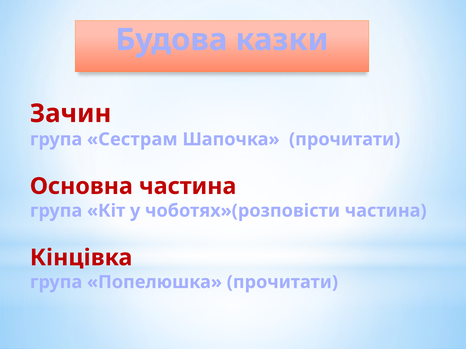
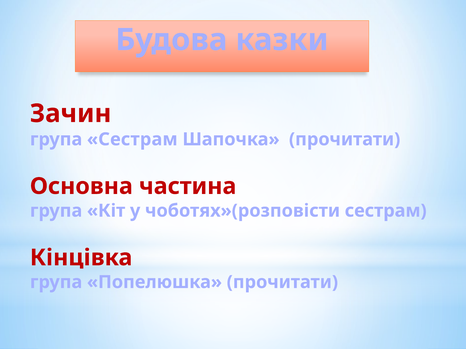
чоботях»(розповісти частина: частина -> сестрам
